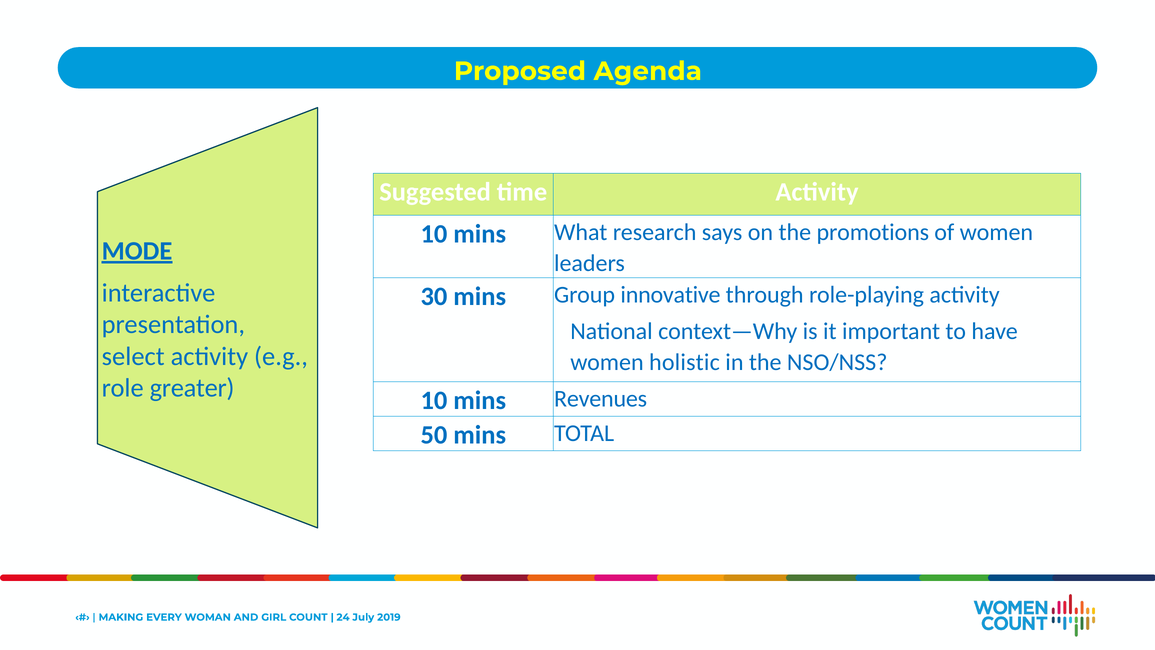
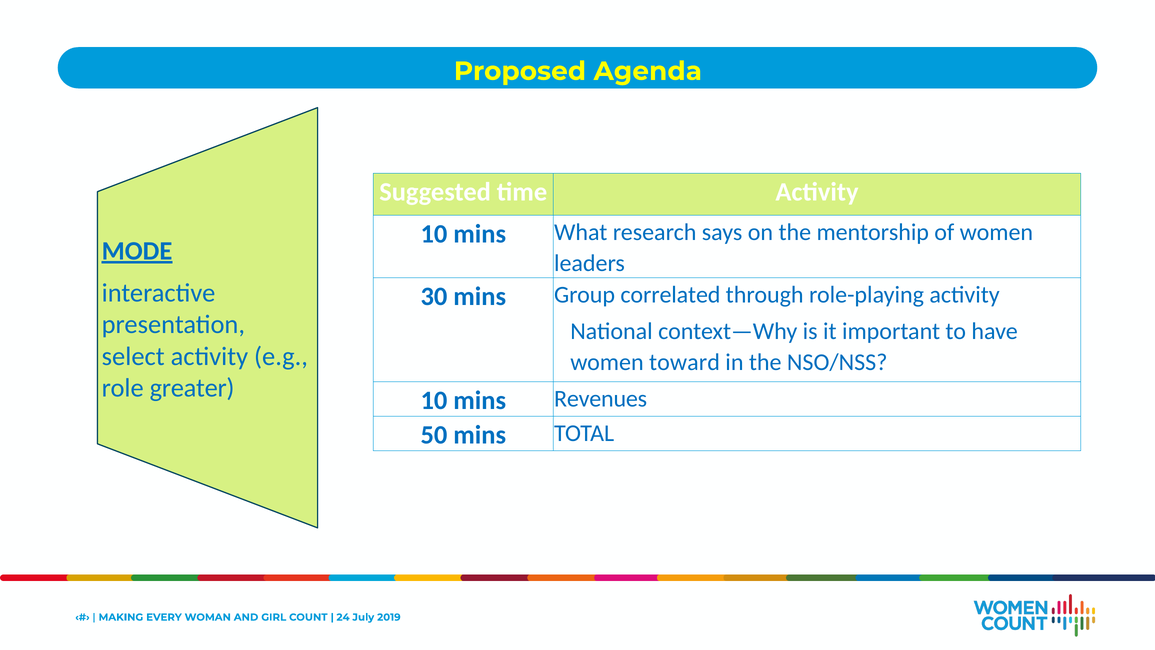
promotions: promotions -> mentorship
innovative: innovative -> correlated
holistic: holistic -> toward
